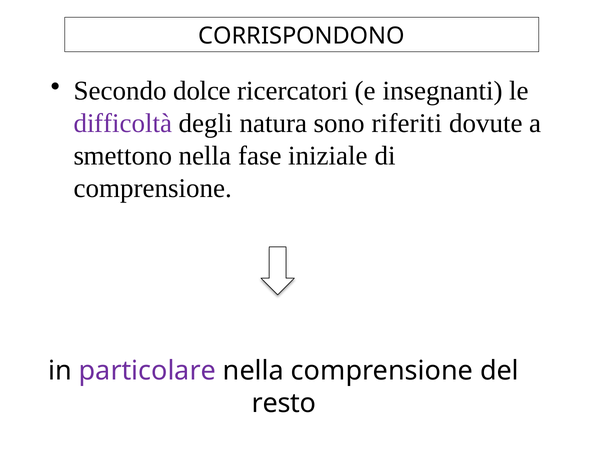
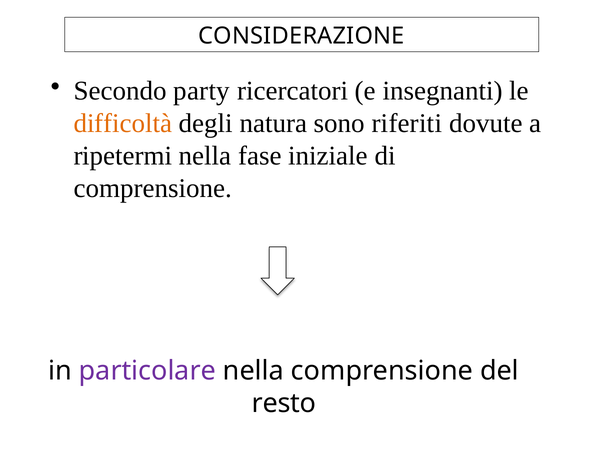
CORRISPONDONO: CORRISPONDONO -> CONSIDERAZIONE
dolce: dolce -> party
difficoltà colour: purple -> orange
smettono: smettono -> ripetermi
